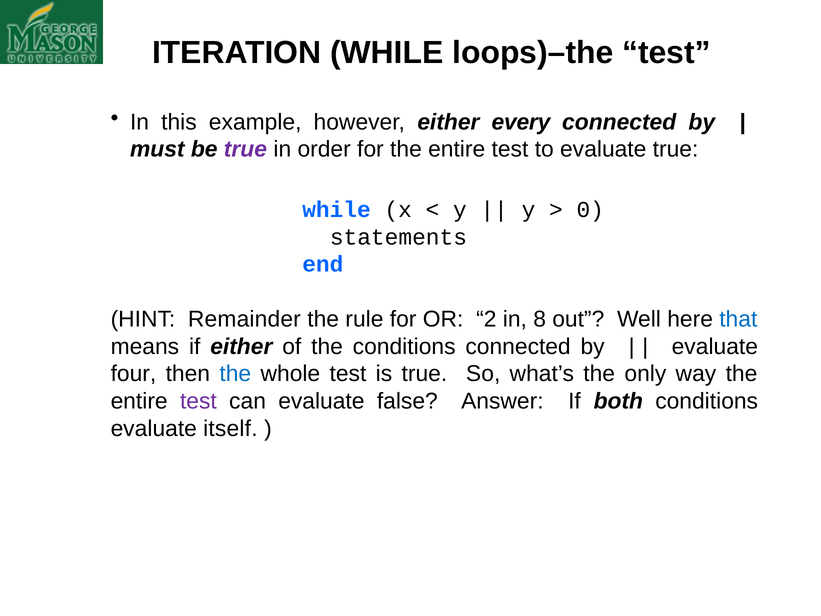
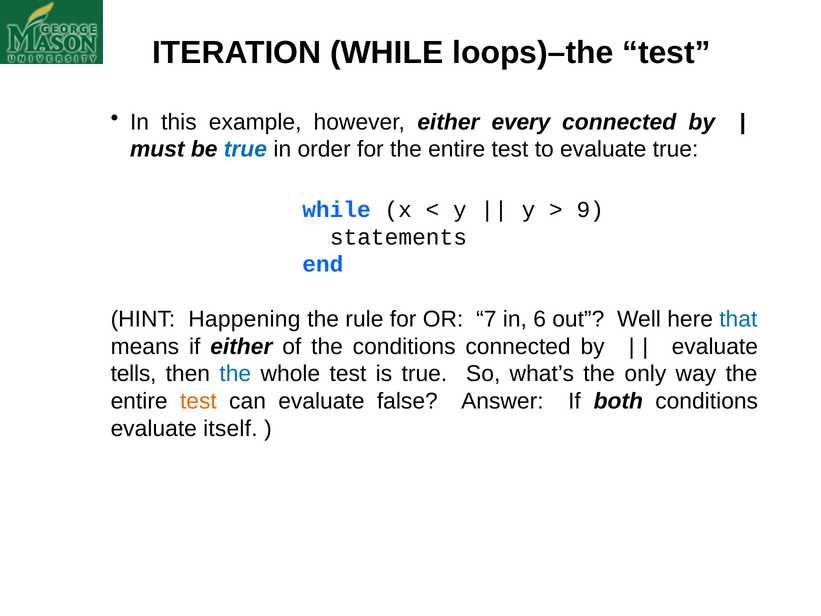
true at (245, 149) colour: purple -> blue
0: 0 -> 9
Remainder: Remainder -> Happening
2: 2 -> 7
8: 8 -> 6
four: four -> tells
test at (198, 401) colour: purple -> orange
